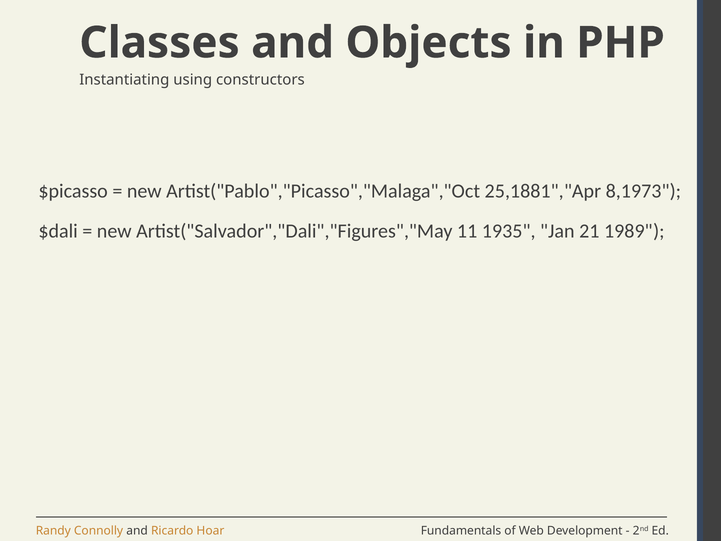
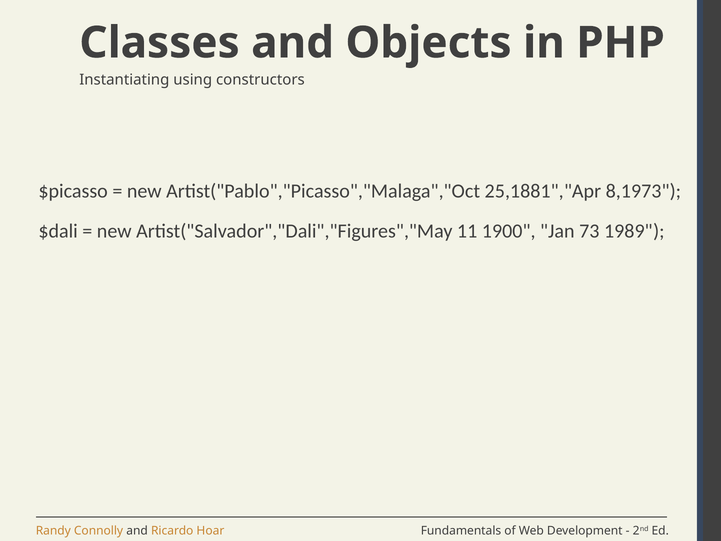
1935: 1935 -> 1900
21: 21 -> 73
